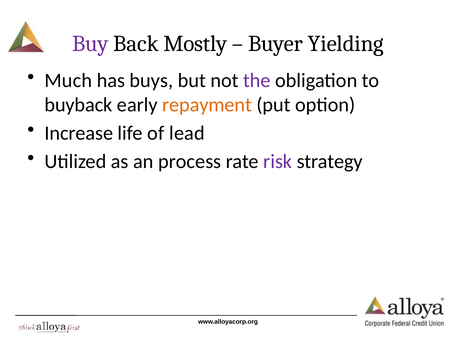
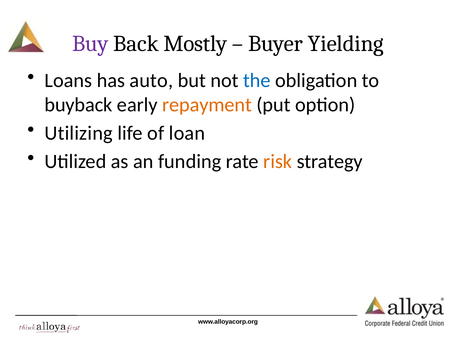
Much: Much -> Loans
buys: buys -> auto
the colour: purple -> blue
Increase: Increase -> Utilizing
lead: lead -> loan
process: process -> funding
risk colour: purple -> orange
